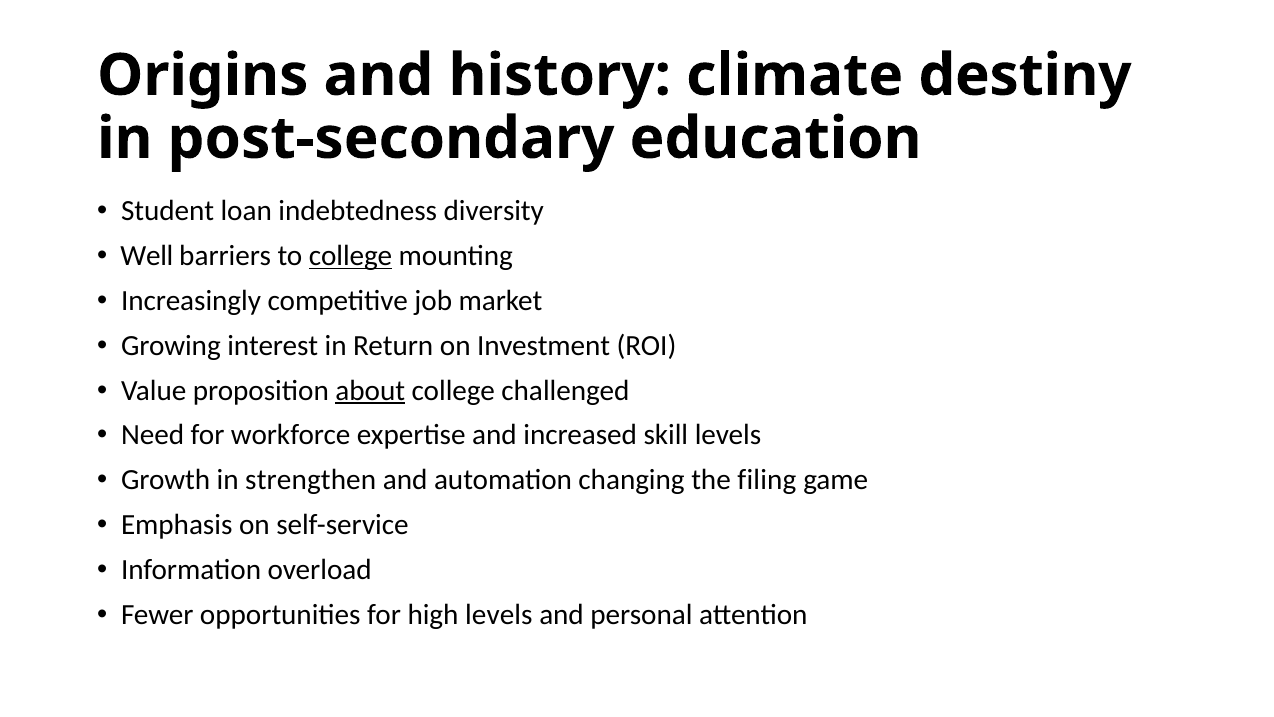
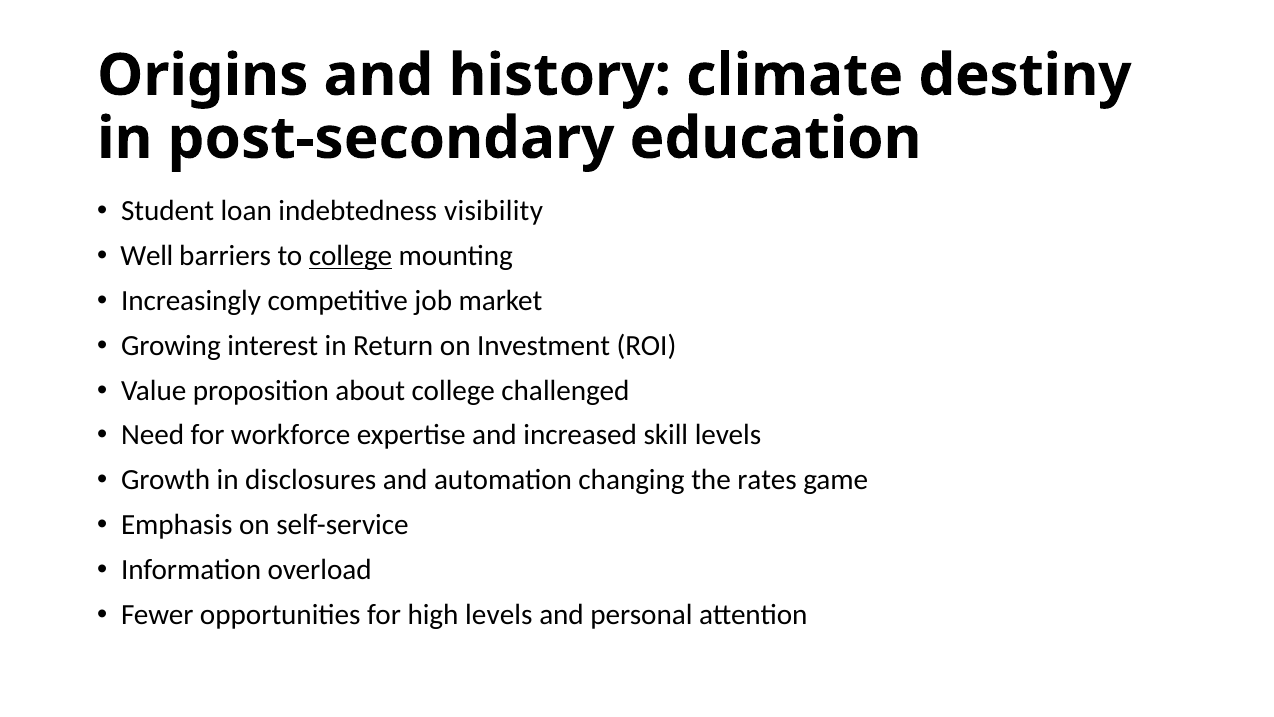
diversity: diversity -> visibility
about underline: present -> none
strengthen: strengthen -> disclosures
filing: filing -> rates
